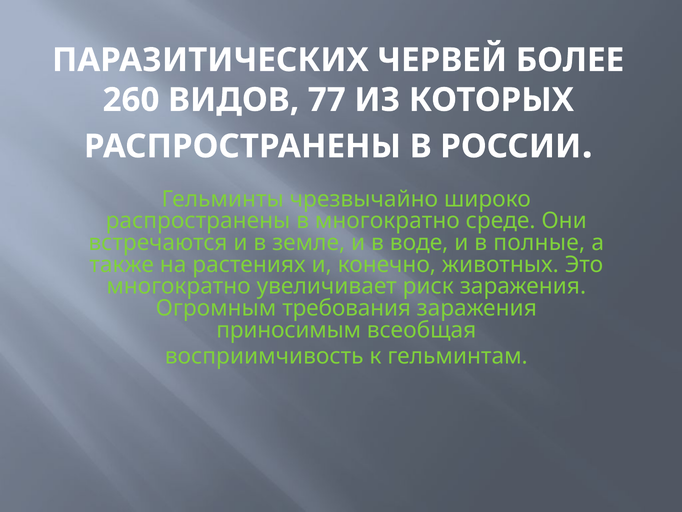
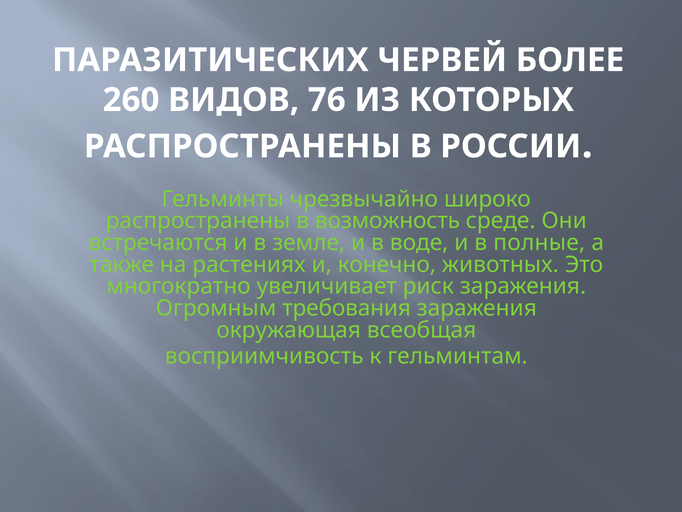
77: 77 -> 76
в многократно: многократно -> возможность
приносимым: приносимым -> окружающая
